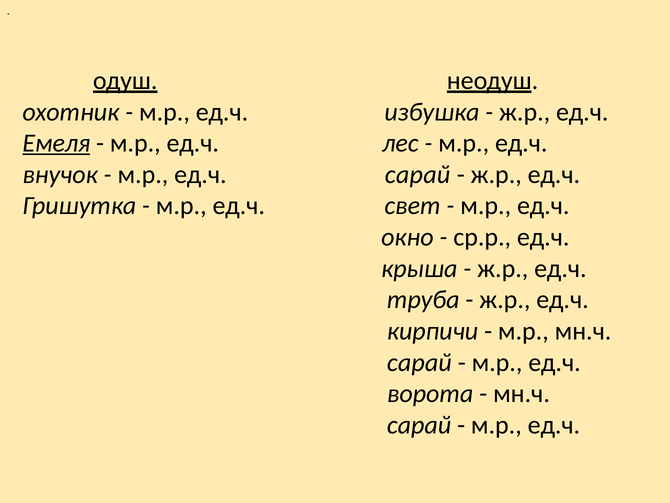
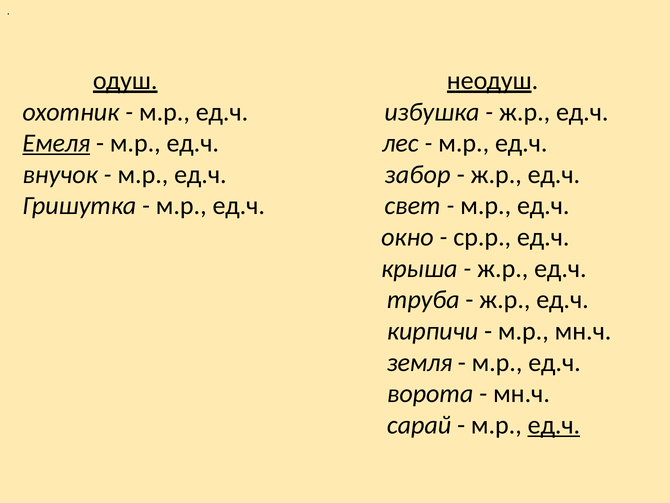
ед.ч сарай: сарай -> забор
сарай at (419, 362): сарай -> земля
ед.ч at (554, 425) underline: none -> present
